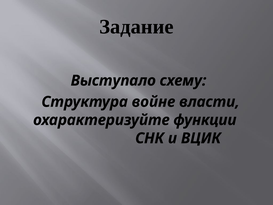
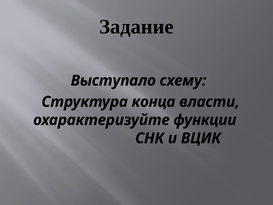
войне: войне -> конца
